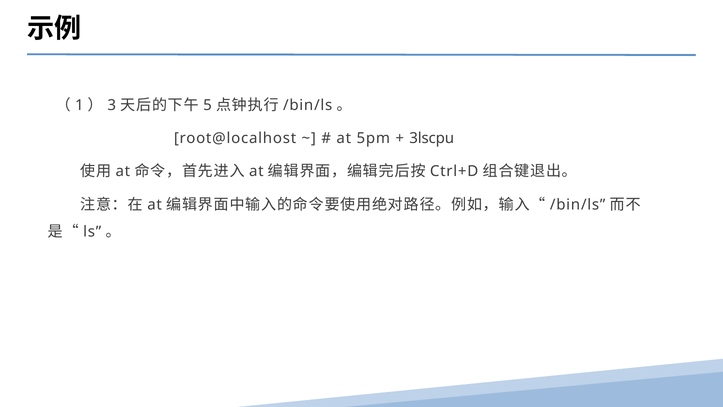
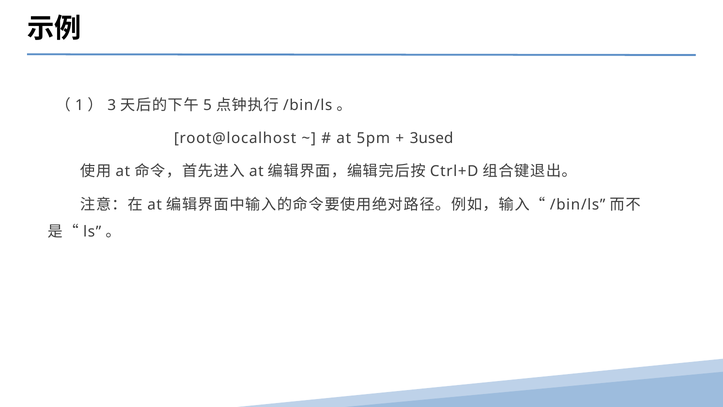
3lscpu: 3lscpu -> 3used
